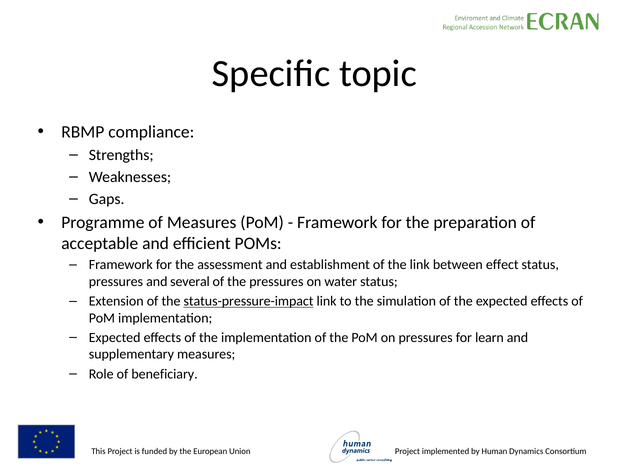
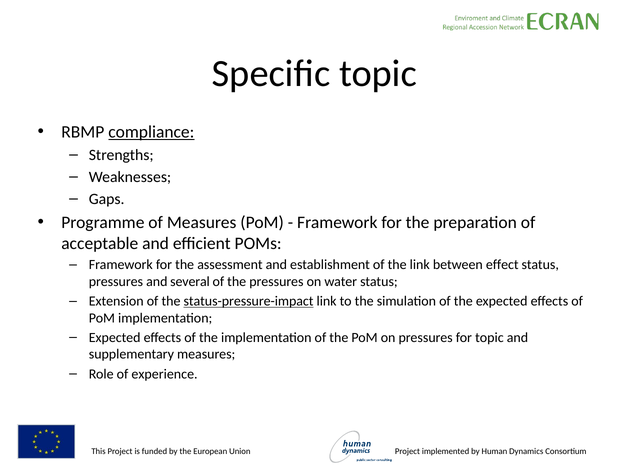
compliance underline: none -> present
for learn: learn -> topic
beneficiary: beneficiary -> experience
